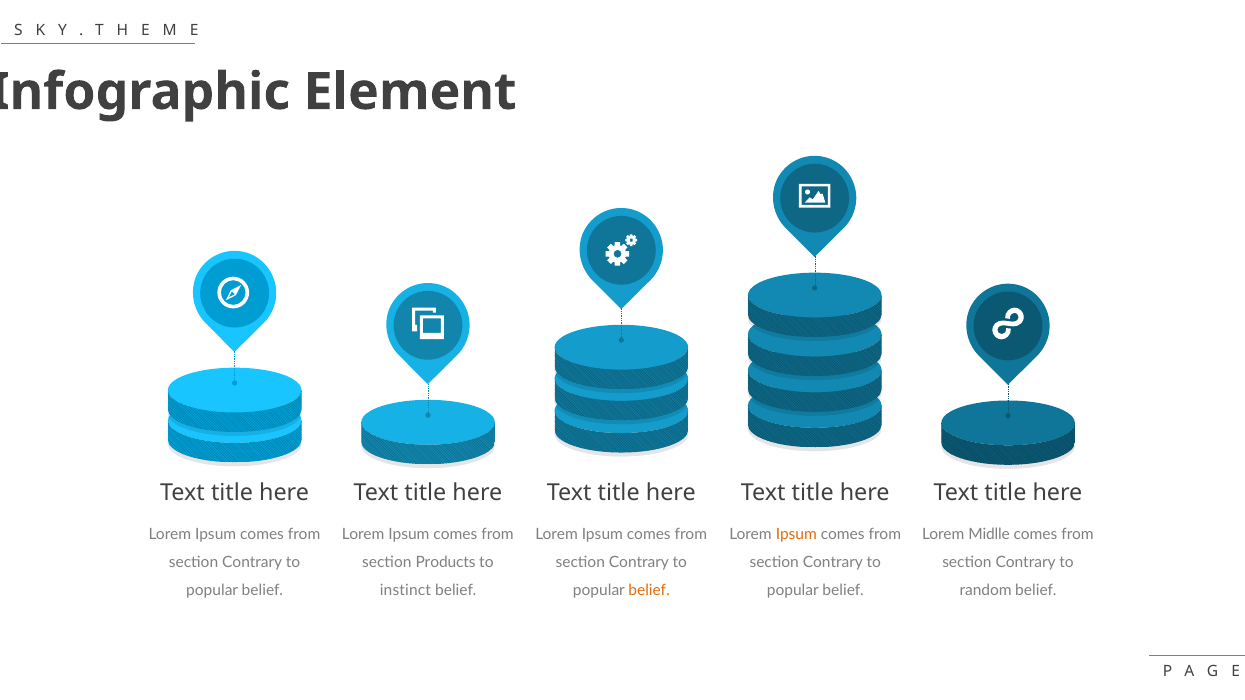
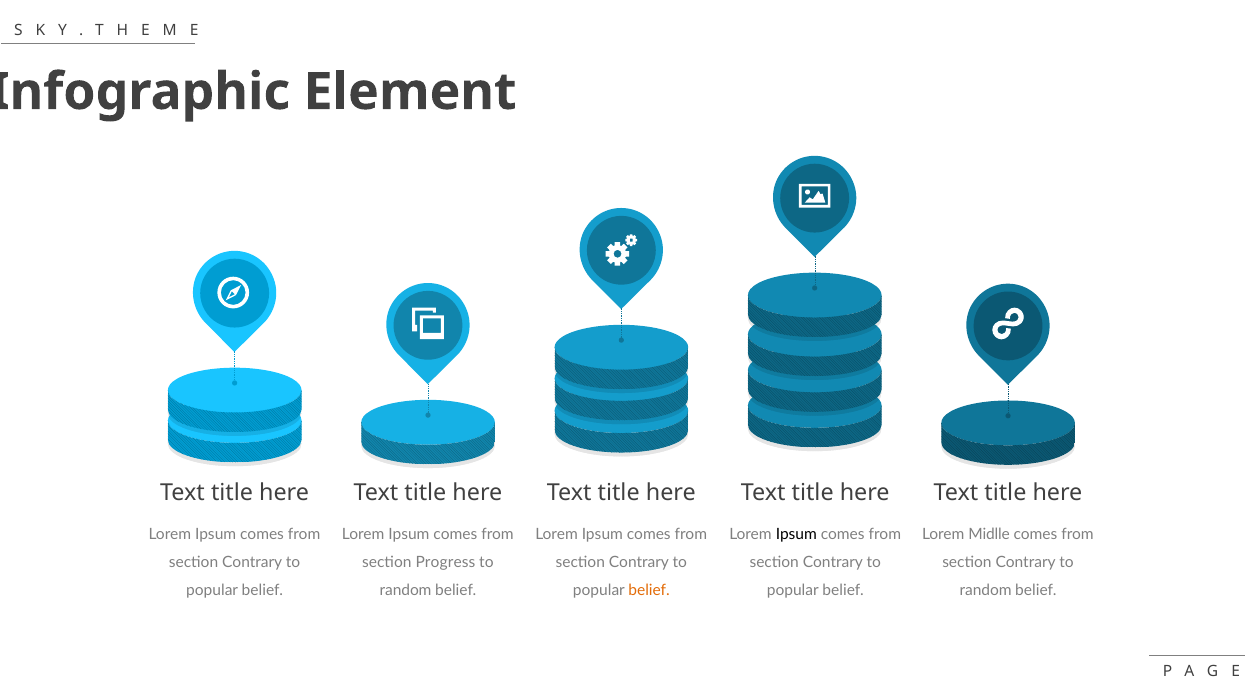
Ipsum at (796, 535) colour: orange -> black
Products: Products -> Progress
instinct at (405, 591): instinct -> random
